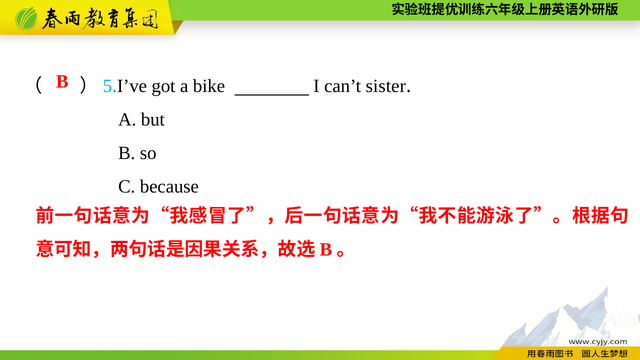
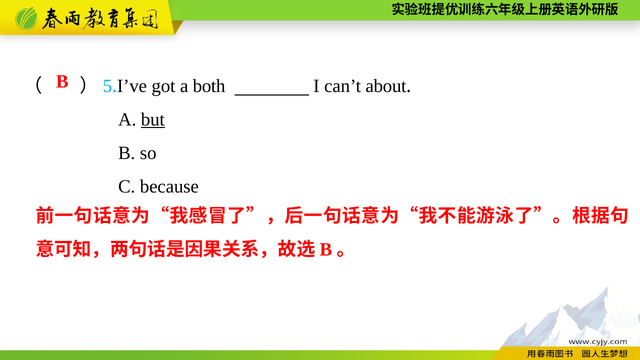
bike: bike -> both
sister: sister -> about
but underline: none -> present
